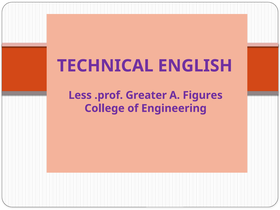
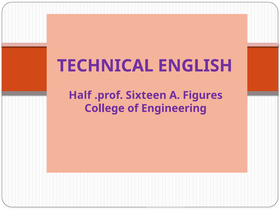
Less: Less -> Half
Greater: Greater -> Sixteen
